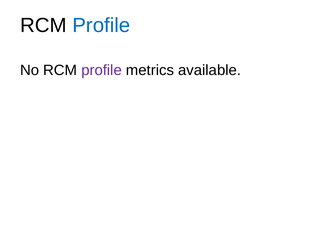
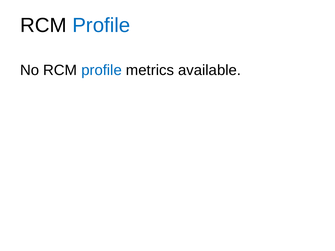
profile at (102, 70) colour: purple -> blue
